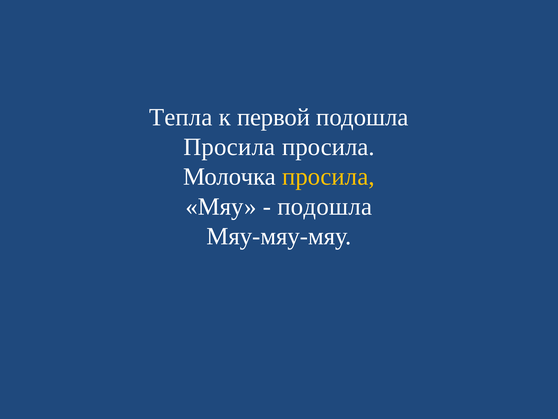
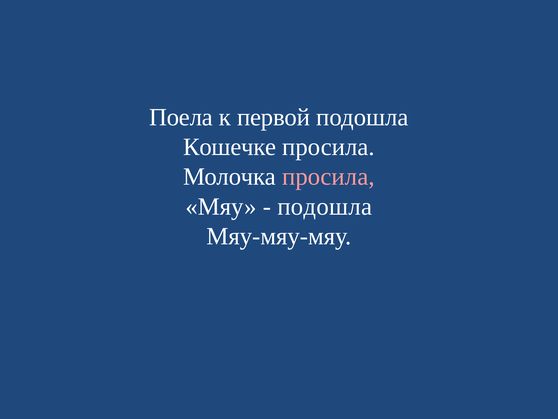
Тепла: Тепла -> Поела
Просила at (229, 147): Просила -> Кошечке
просила at (328, 177) colour: yellow -> pink
